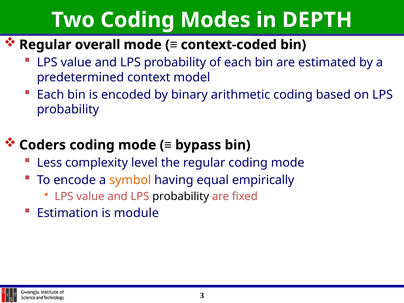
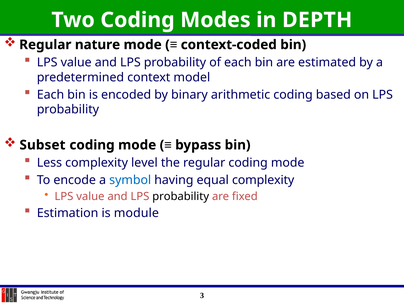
overall: overall -> nature
Coders: Coders -> Subset
symbol colour: orange -> blue
equal empirically: empirically -> complexity
